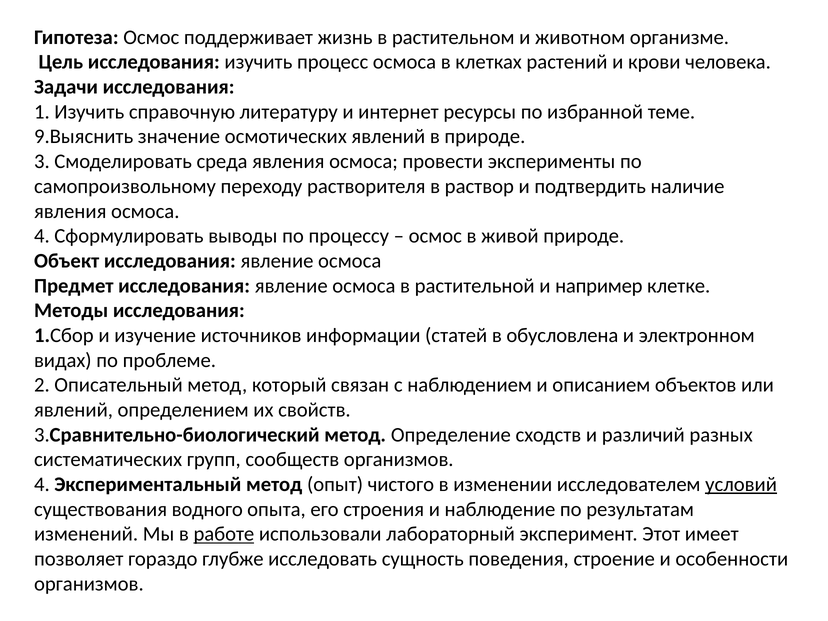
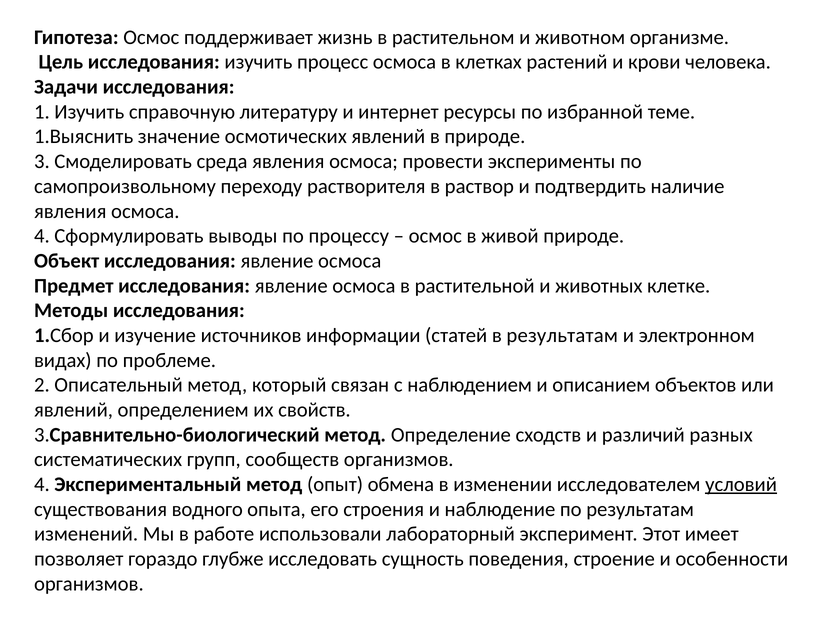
9.Выяснить: 9.Выяснить -> 1.Выяснить
например: например -> животных
в обусловлена: обусловлена -> результатам
чистого: чистого -> обмена
работе underline: present -> none
